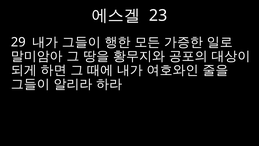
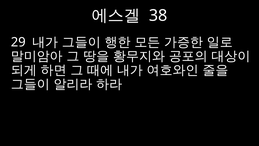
23: 23 -> 38
